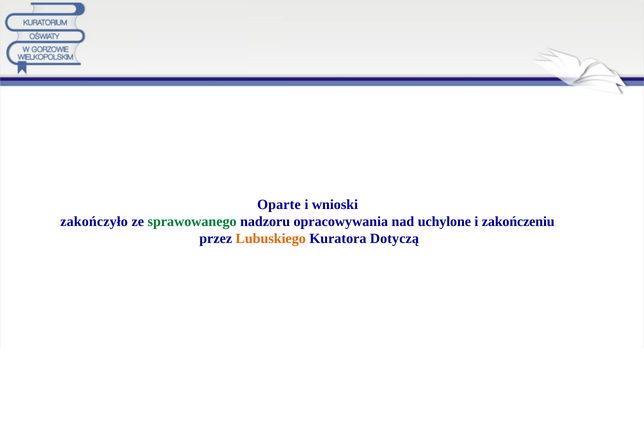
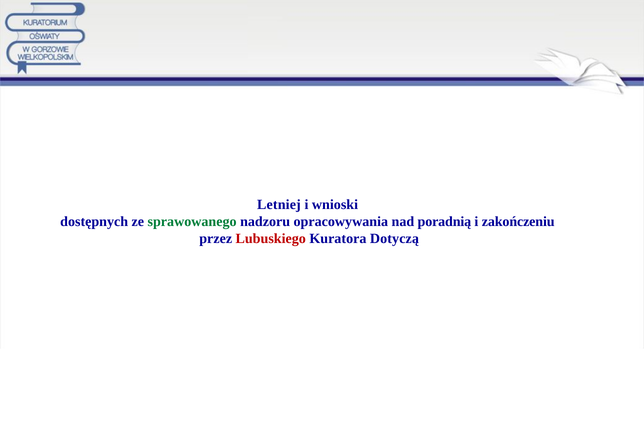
Oparte: Oparte -> Letniej
zakończyło: zakończyło -> dostępnych
uchylone: uchylone -> poradnią
Lubuskiego colour: orange -> red
